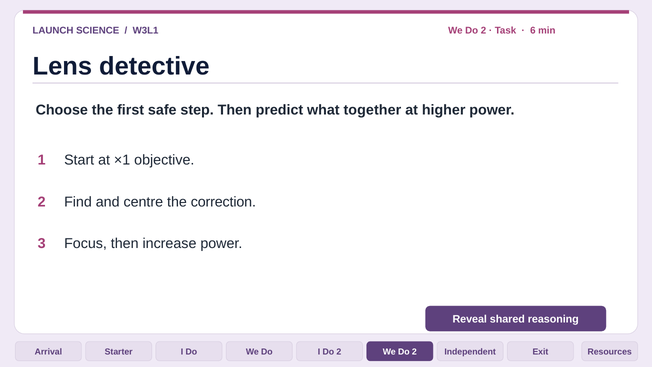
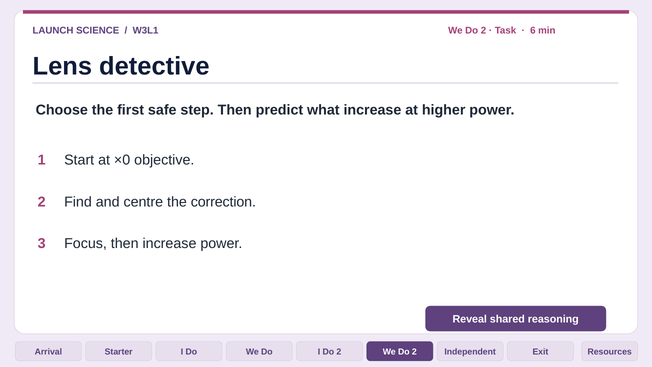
what together: together -> increase
×1: ×1 -> ×0
